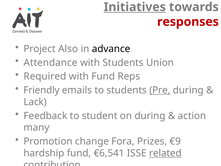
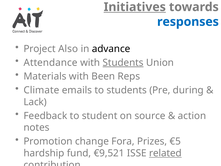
responses colour: red -> blue
Students at (123, 63) underline: none -> present
Required: Required -> Materials
with Fund: Fund -> Been
Friendly: Friendly -> Climate
Pre underline: present -> none
on during: during -> source
many: many -> notes
€9: €9 -> €5
€6,541: €6,541 -> €9,521
